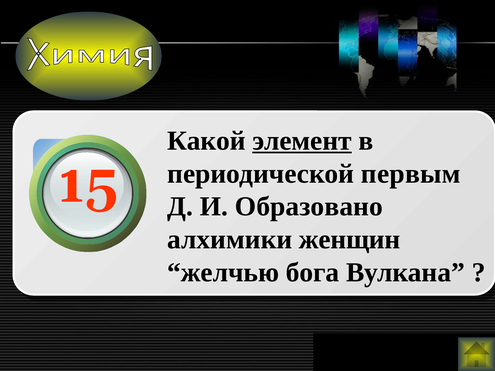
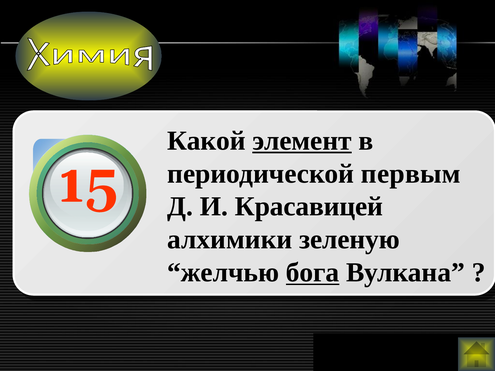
Образовано: Образовано -> Красавицей
женщин: женщин -> зеленую
бога underline: none -> present
